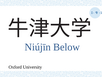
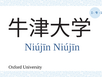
Niújīn Below: Below -> Niújīn
